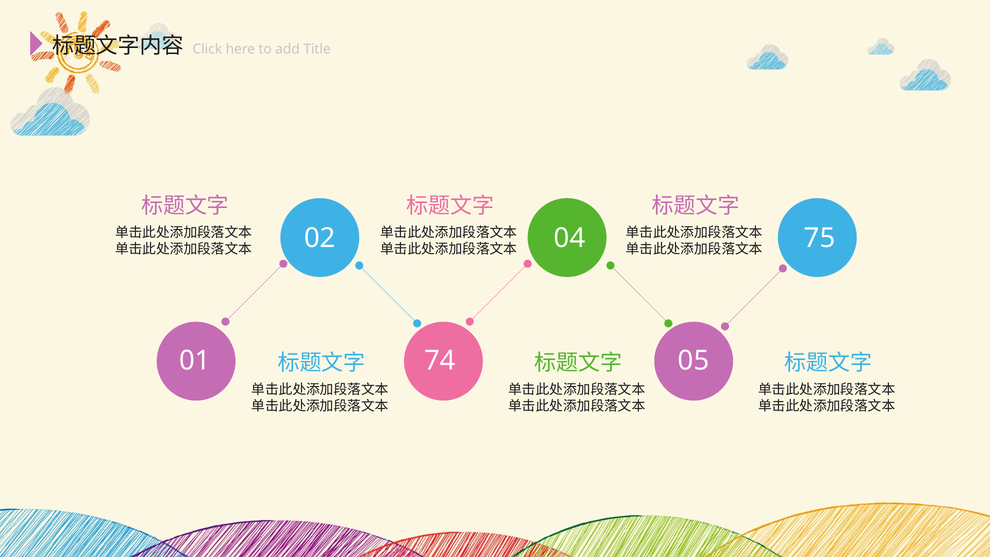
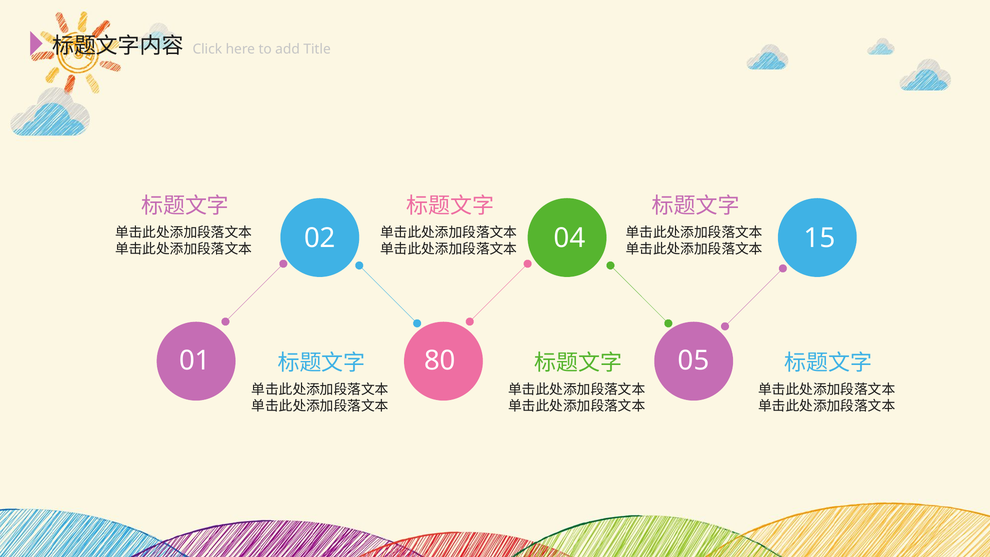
75: 75 -> 15
74: 74 -> 80
